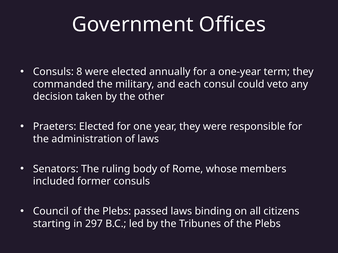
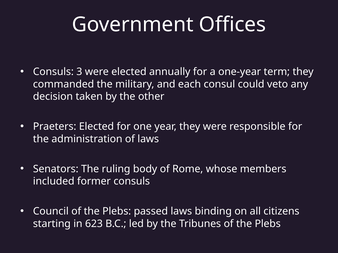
8: 8 -> 3
297: 297 -> 623
